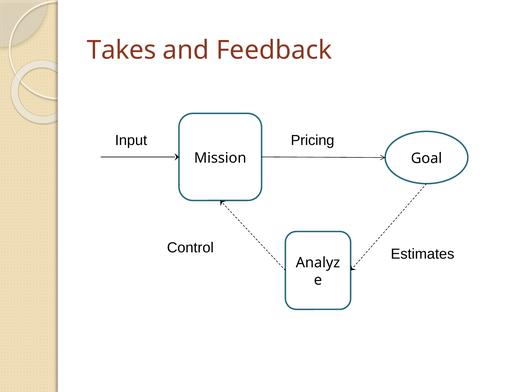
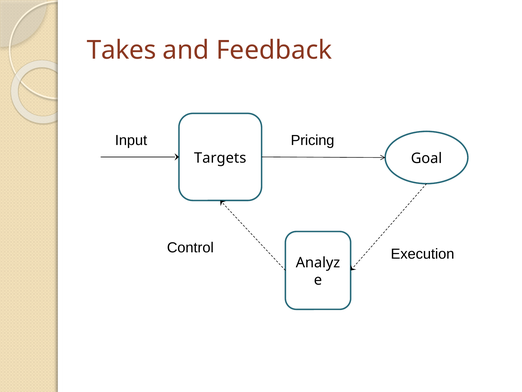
Mission: Mission -> Targets
Estimates: Estimates -> Execution
